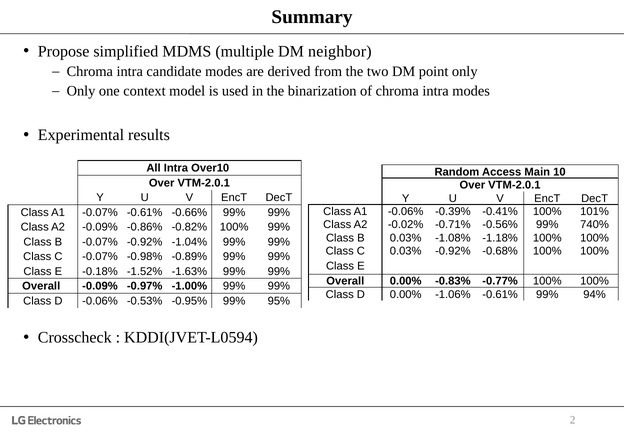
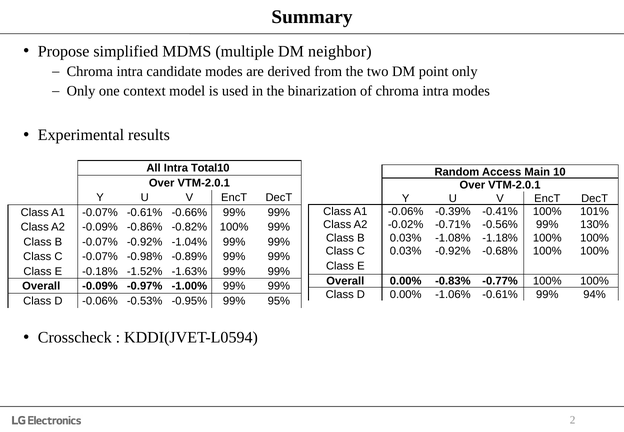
Over10: Over10 -> Total10
740%: 740% -> 130%
